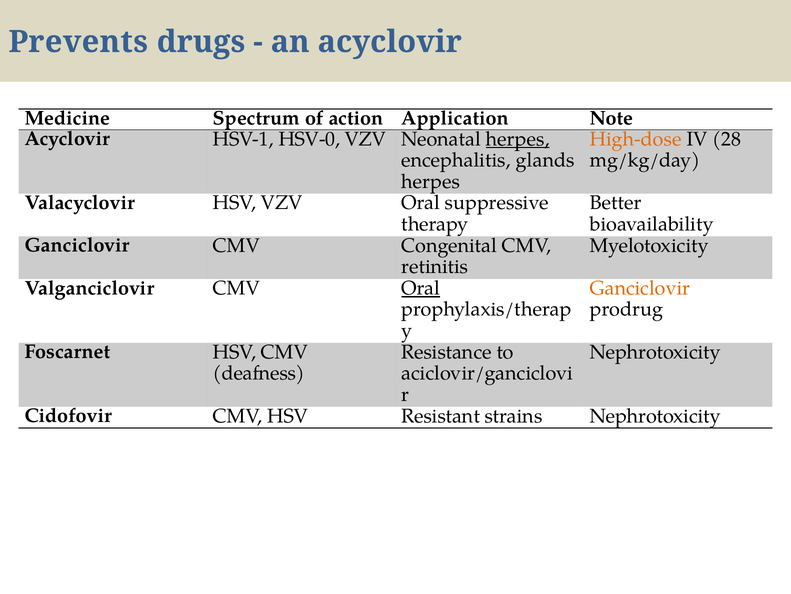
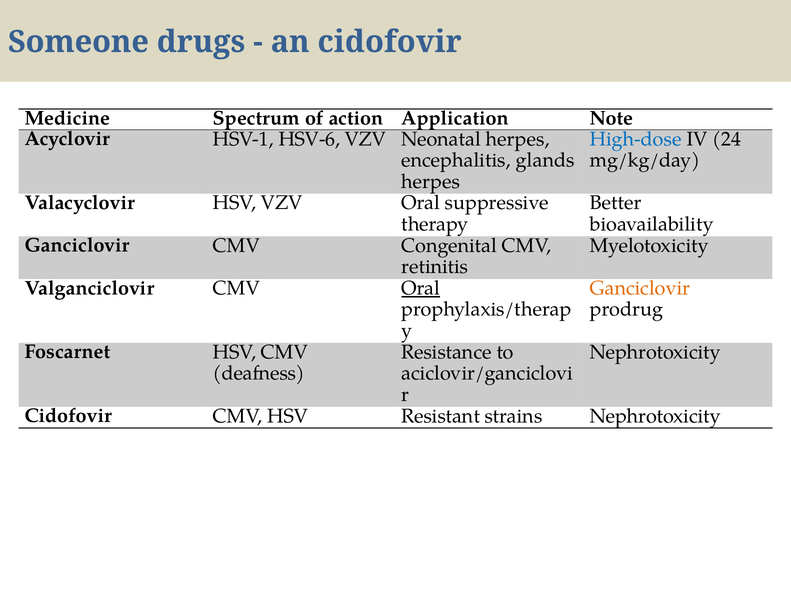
Prevents: Prevents -> Someone
an acyclovir: acyclovir -> cidofovir
HSV-0: HSV-0 -> HSV-6
herpes at (518, 139) underline: present -> none
High-dose colour: orange -> blue
28: 28 -> 24
